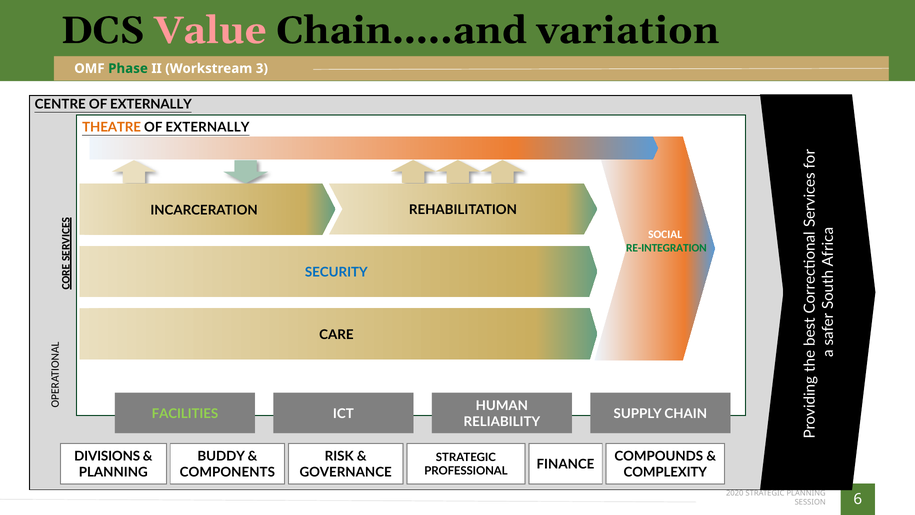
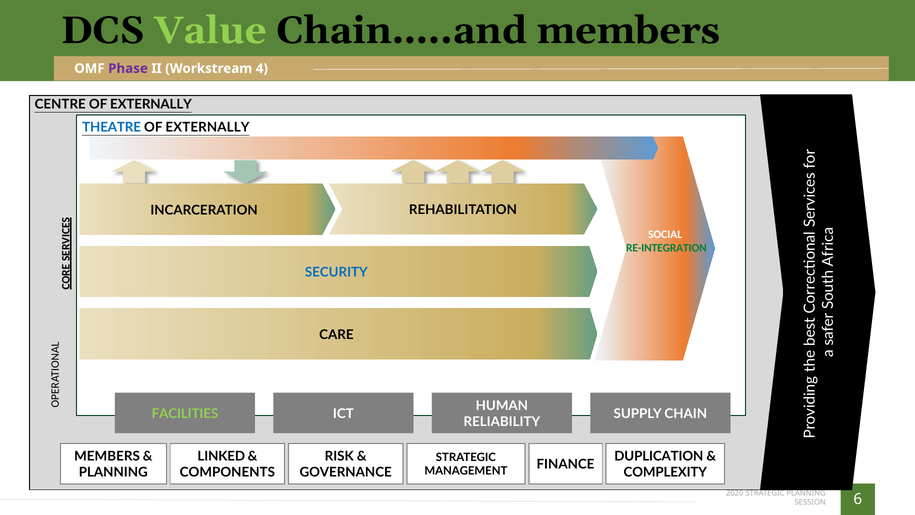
Value colour: pink -> light green
Chain…..and variation: variation -> members
Phase colour: green -> purple
3: 3 -> 4
THEATRE colour: orange -> blue
DIVISIONS at (107, 456): DIVISIONS -> MEMBERS
BUDDY: BUDDY -> LINKED
COMPOUNDS: COMPOUNDS -> DUPLICATION
PROFESSIONAL: PROFESSIONAL -> MANAGEMENT
